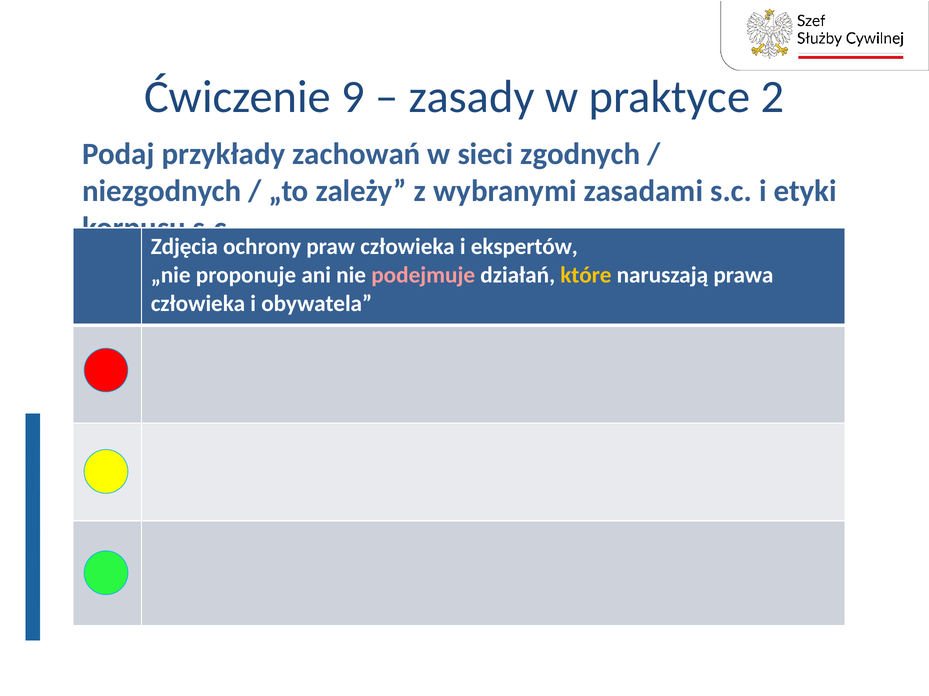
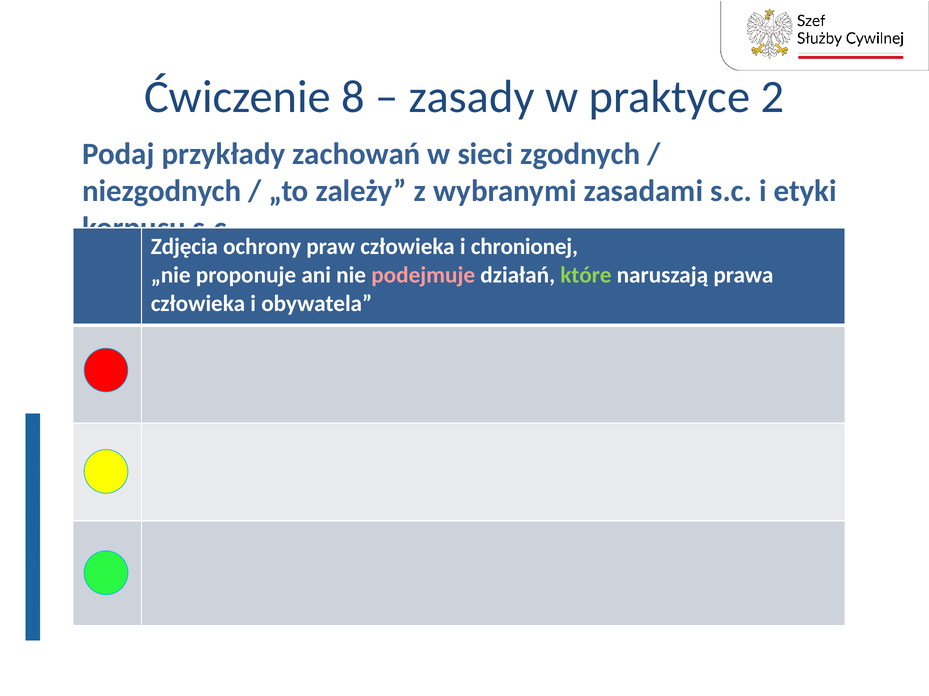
9: 9 -> 8
ekspertów: ekspertów -> chronionej
które colour: yellow -> light green
